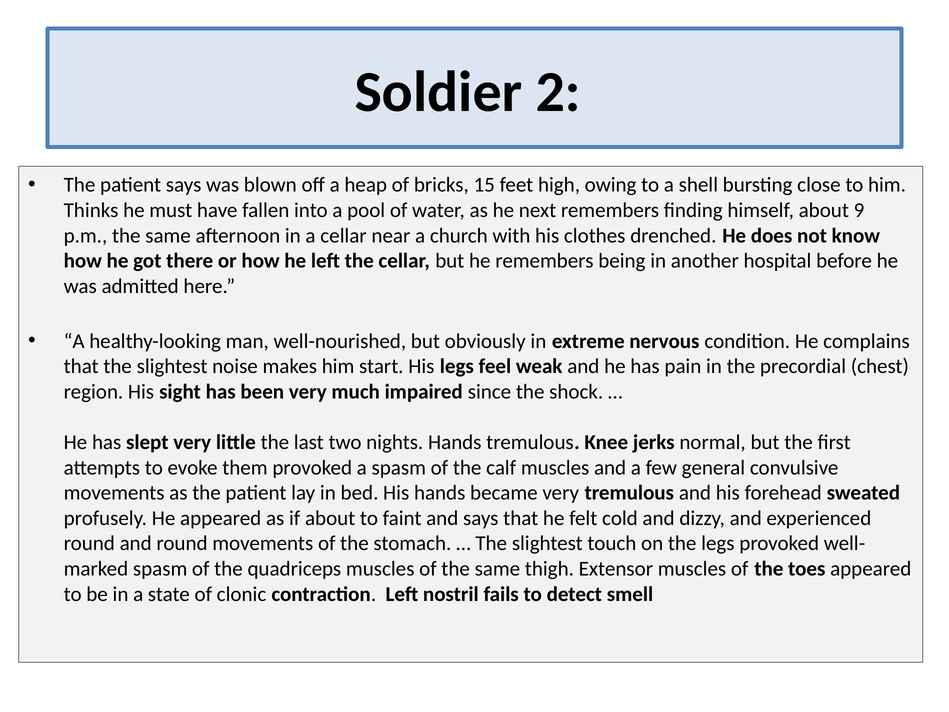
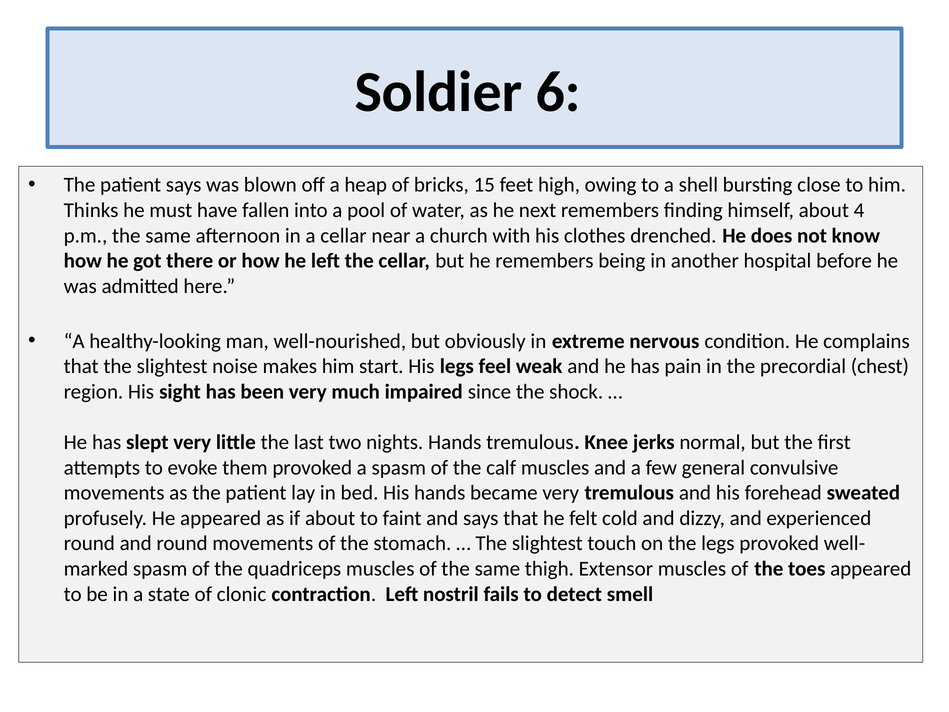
2: 2 -> 6
9: 9 -> 4
